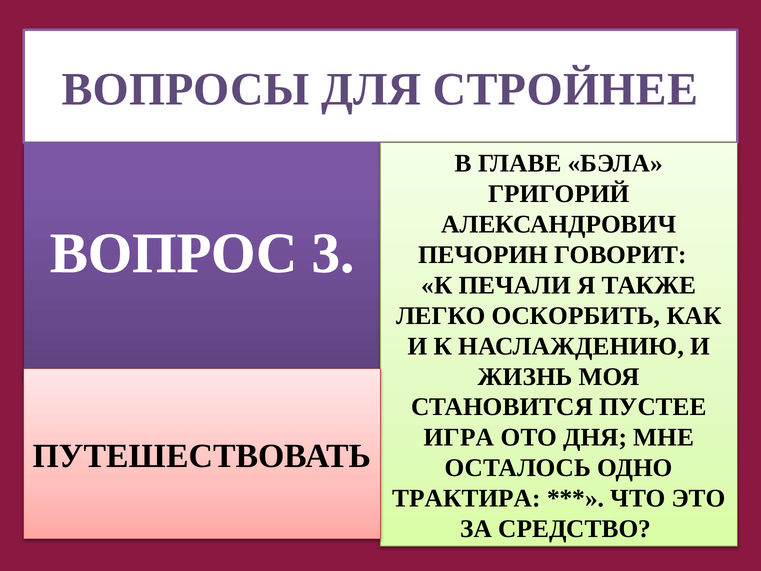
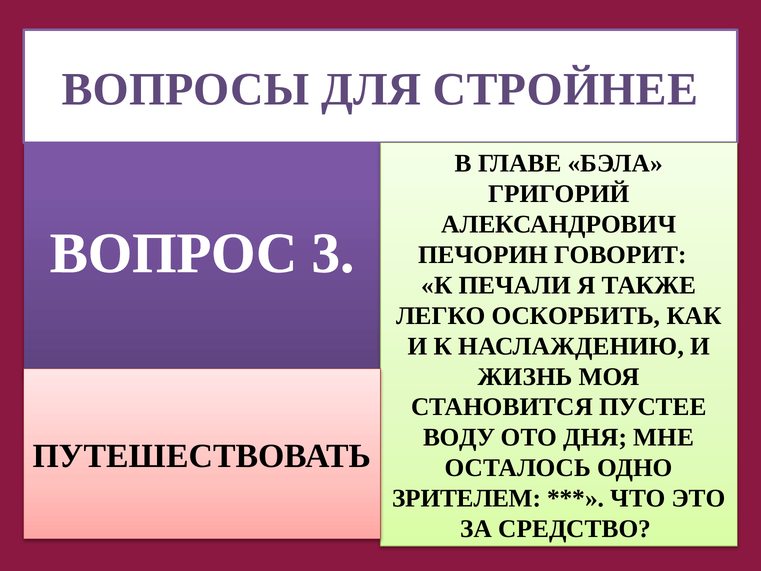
ИГРА: ИГРА -> ВОДУ
ТРАКТИРА: ТРАКТИРА -> ЗРИТЕЛЕМ
